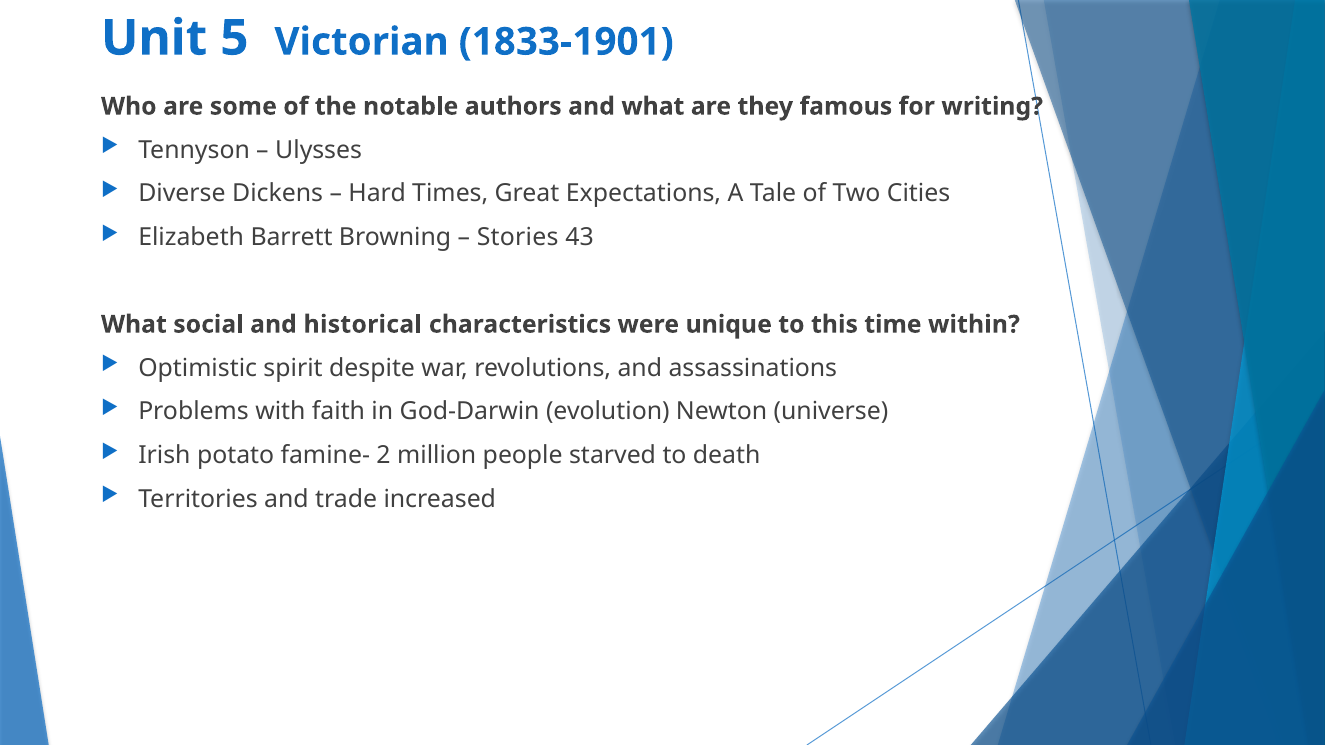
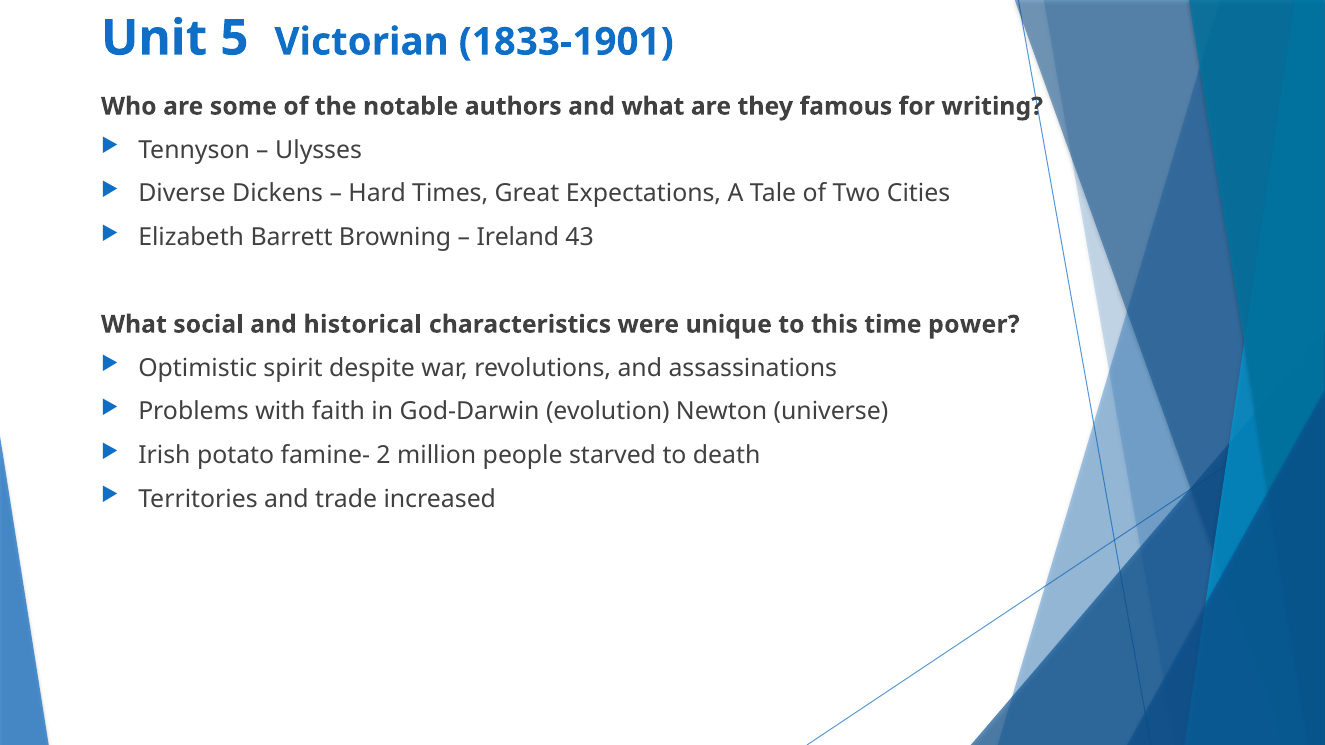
Stories: Stories -> Ireland
within: within -> power
